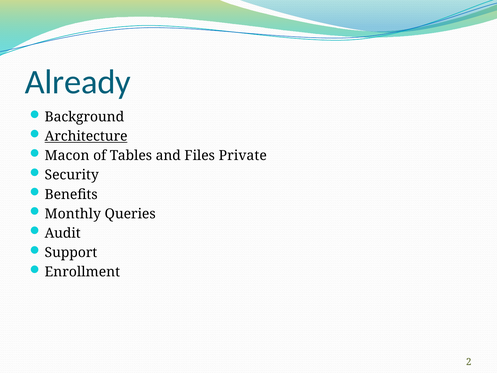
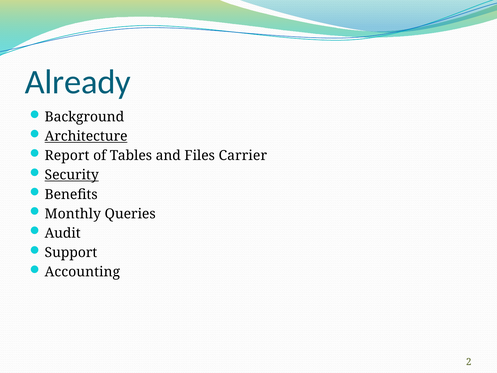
Macon: Macon -> Report
Private: Private -> Carrier
Security underline: none -> present
Enrollment: Enrollment -> Accounting
